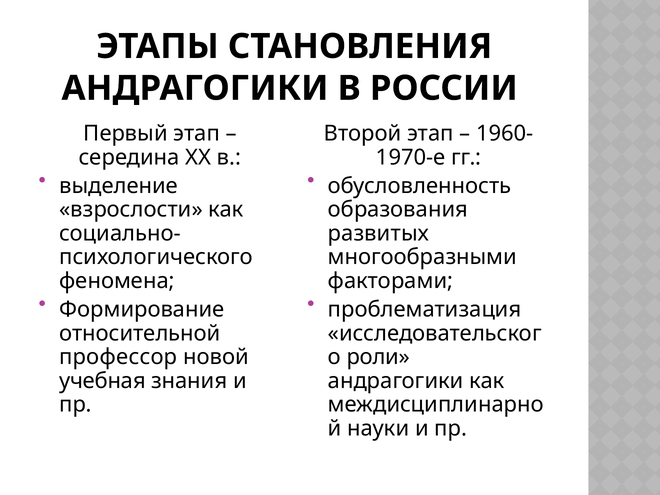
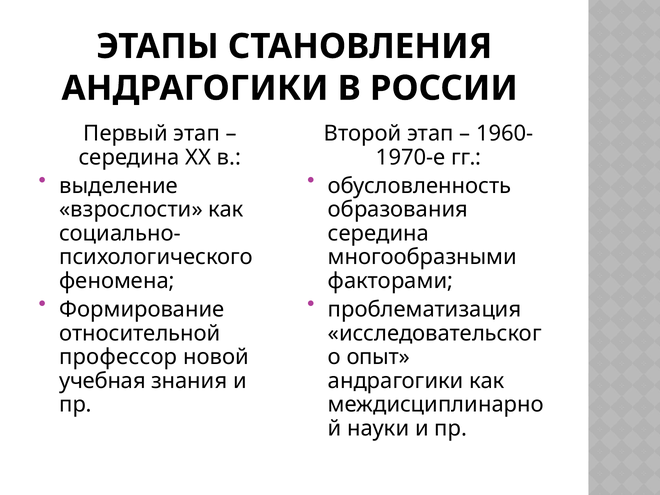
развитых at (378, 233): развитых -> середина
роли: роли -> опыт
